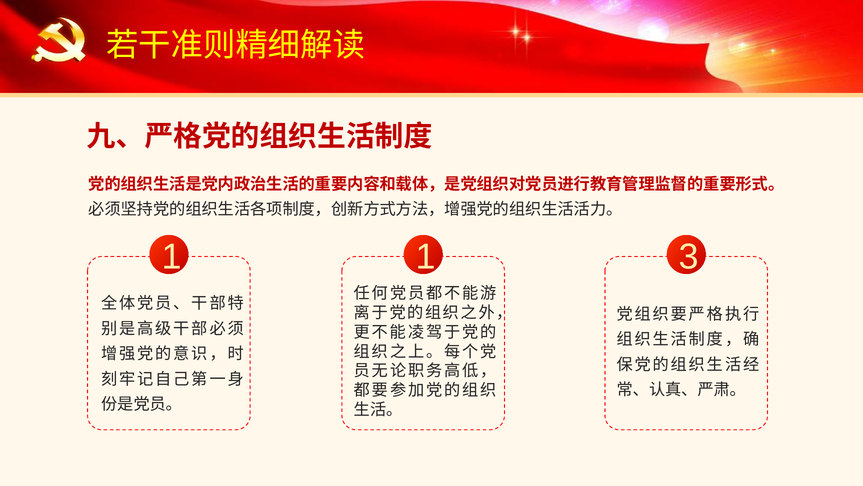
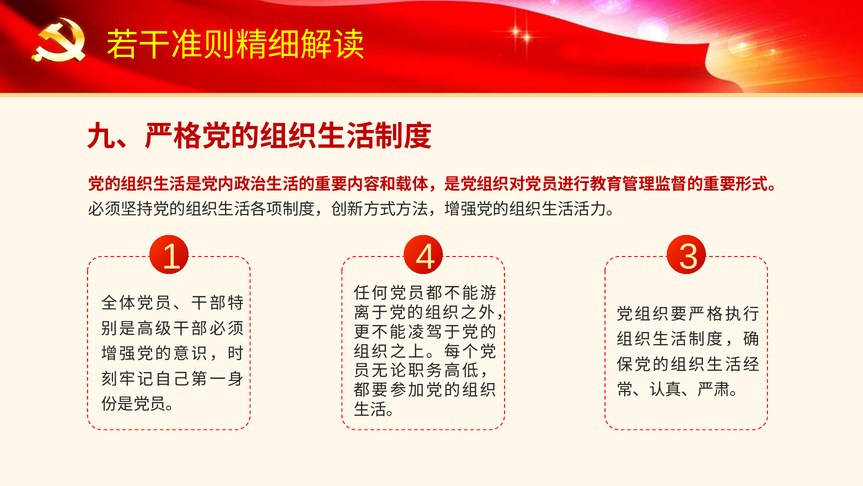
1 1: 1 -> 4
